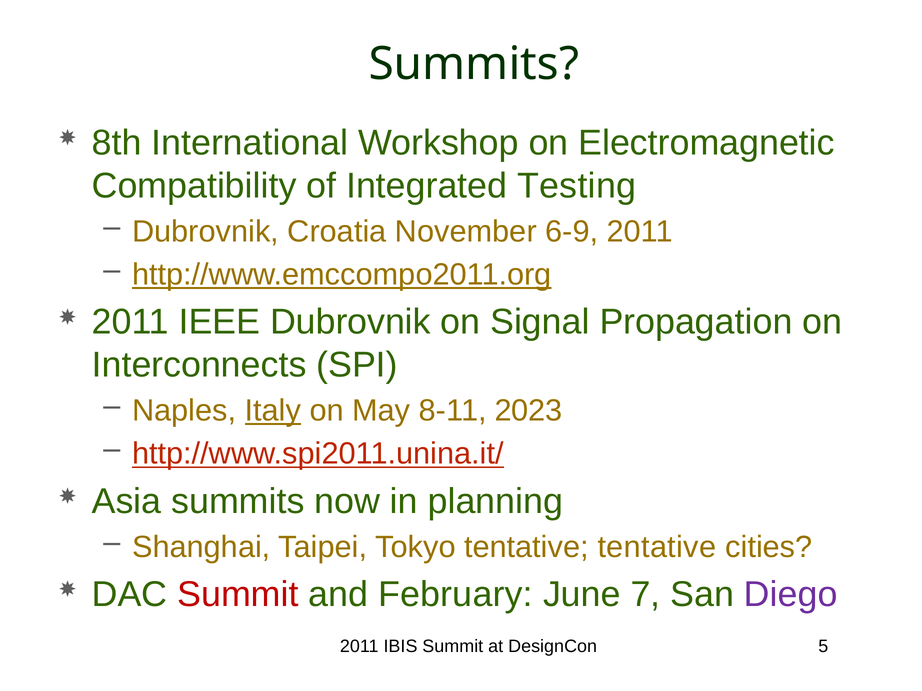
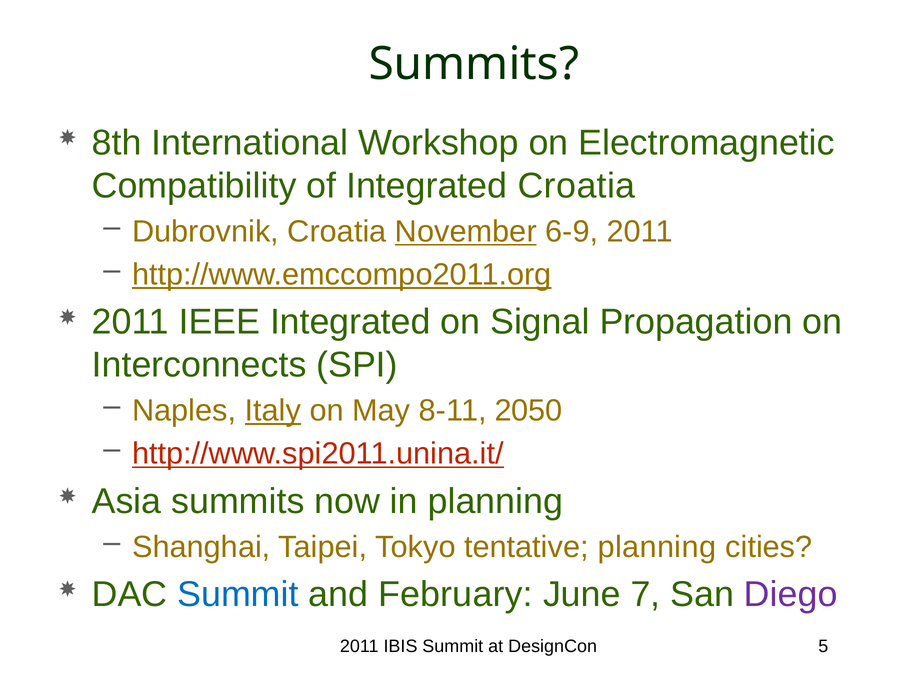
Integrated Testing: Testing -> Croatia
November underline: none -> present
IEEE Dubrovnik: Dubrovnik -> Integrated
2023: 2023 -> 2050
tentative tentative: tentative -> planning
Summit at (238, 595) colour: red -> blue
